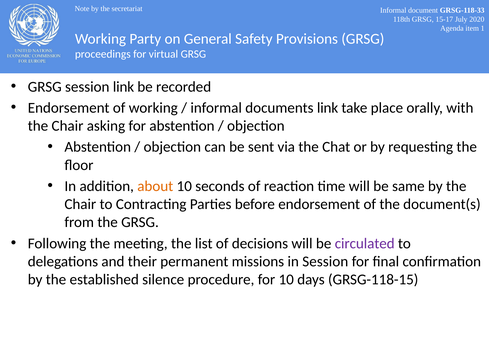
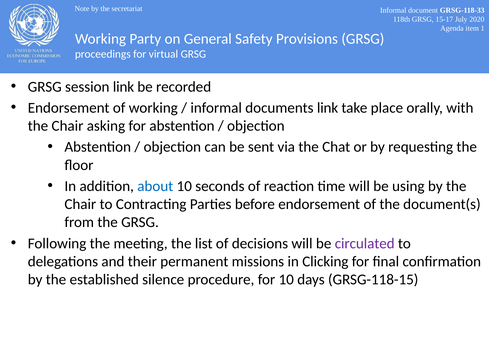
about colour: orange -> blue
same: same -> using
in Session: Session -> Clicking
